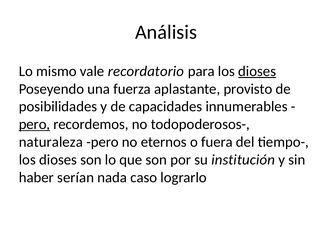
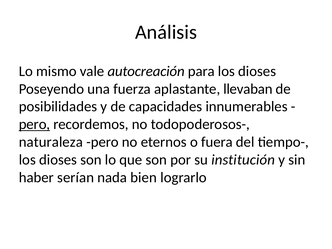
recordatorio: recordatorio -> autocreación
dioses at (257, 71) underline: present -> none
provisto: provisto -> llevaban
caso: caso -> bien
